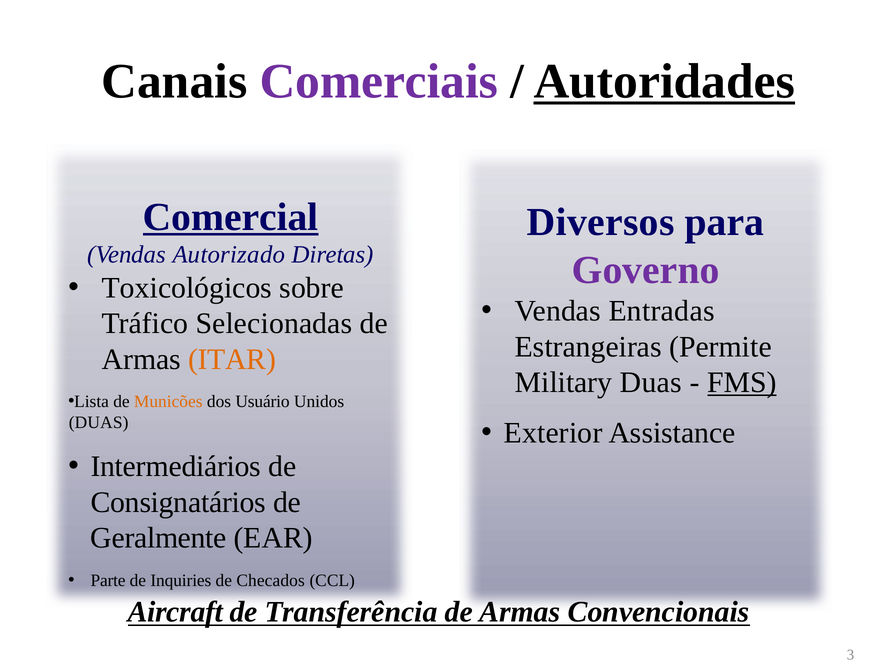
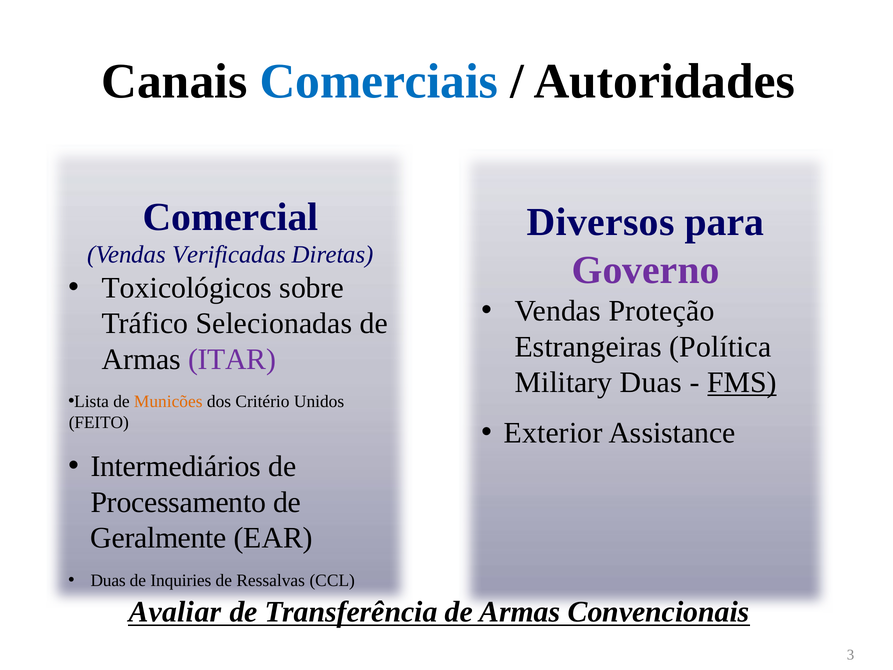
Comerciais colour: purple -> blue
Autoridades underline: present -> none
Comercial underline: present -> none
Autorizado: Autorizado -> Verificadas
Entradas: Entradas -> Proteção
Permite: Permite -> Política
ITAR colour: orange -> purple
Usuário: Usuário -> Critério
DUAS at (99, 422): DUAS -> FEITO
Consignatários: Consignatários -> Processamento
Parte at (108, 580): Parte -> Duas
Checados: Checados -> Ressalvas
Aircraft: Aircraft -> Avaliar
